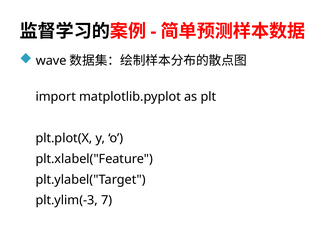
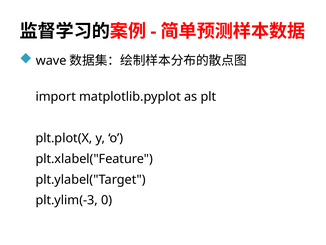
7: 7 -> 0
